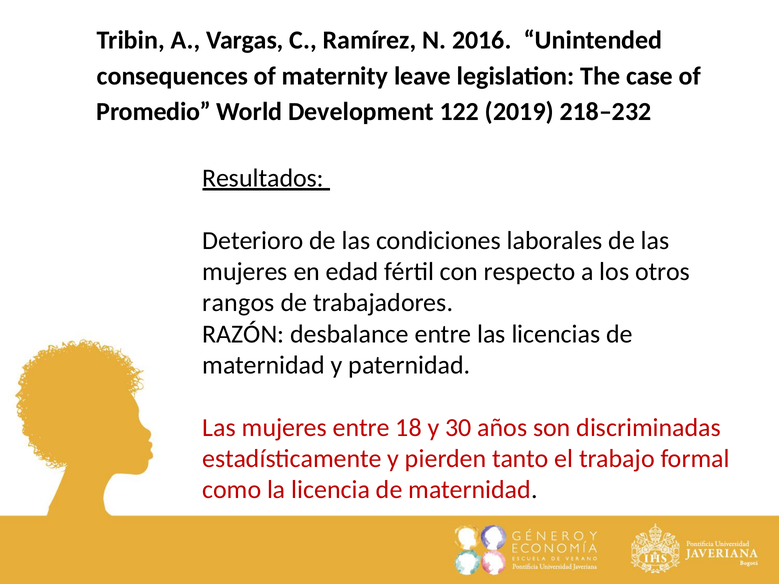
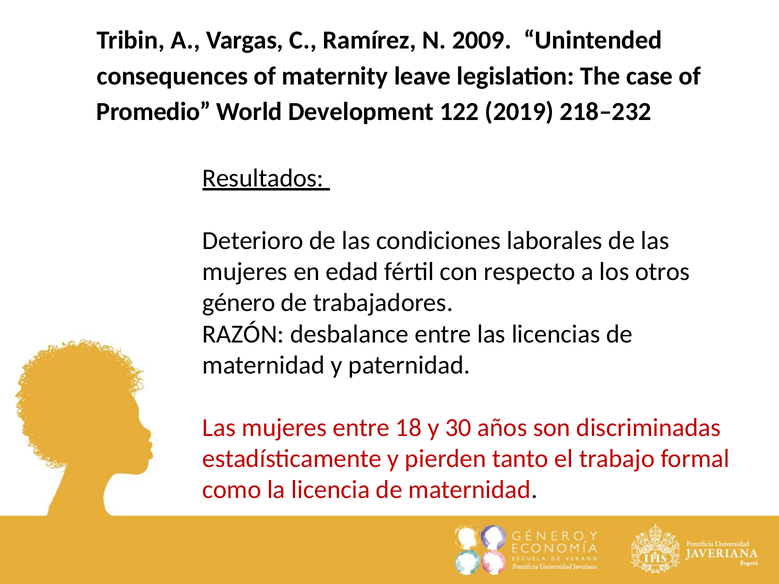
2016: 2016 -> 2009
rangos: rangos -> género
